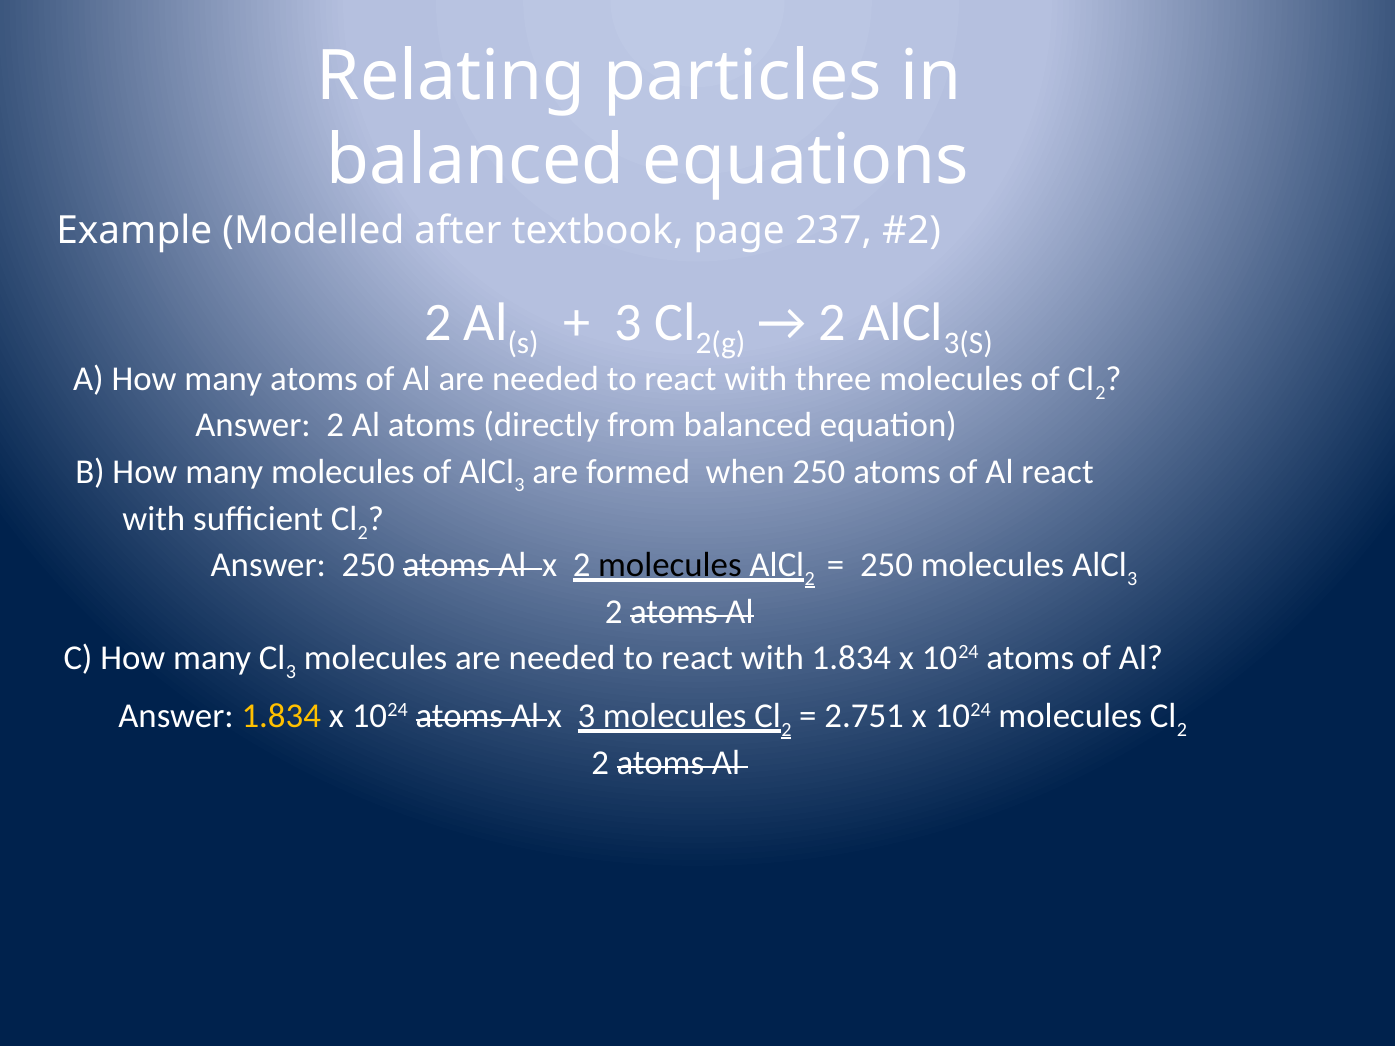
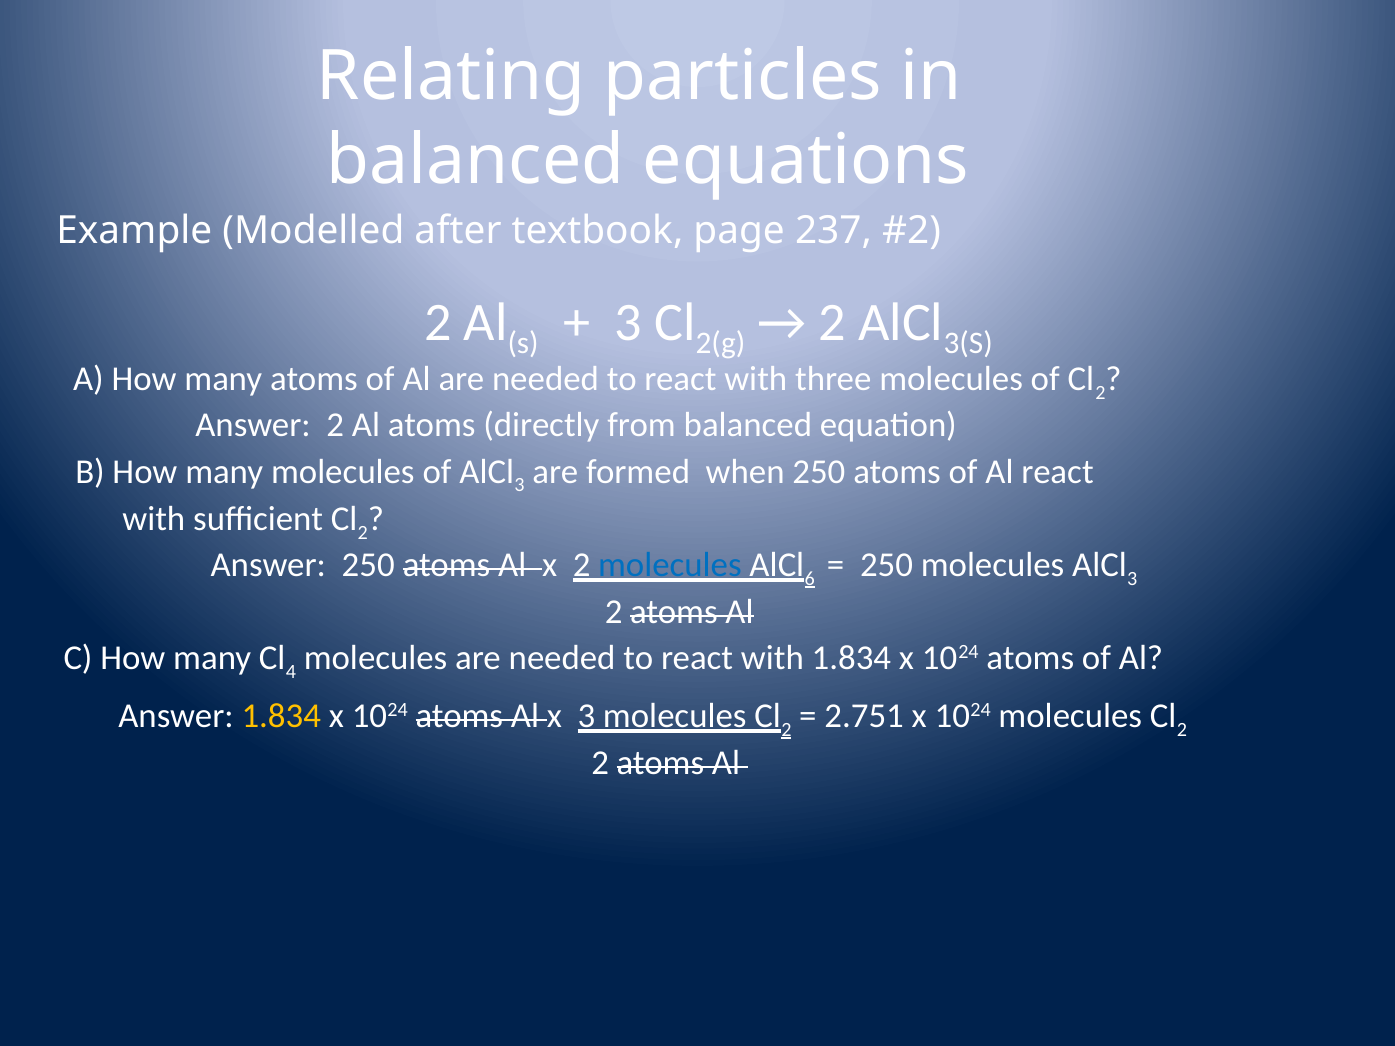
molecules at (670, 565) colour: black -> blue
2 at (810, 579): 2 -> 6
3 at (291, 672): 3 -> 4
